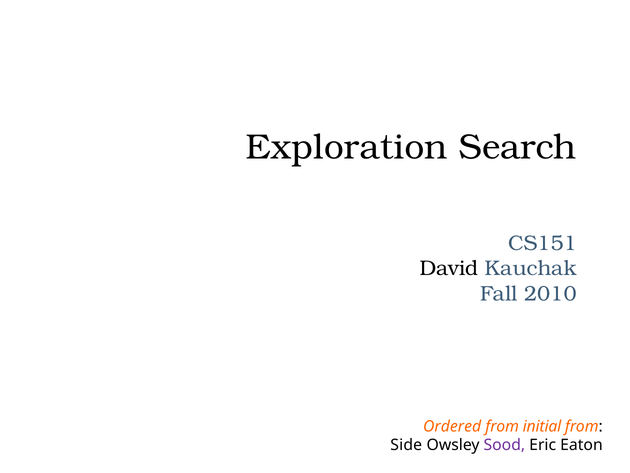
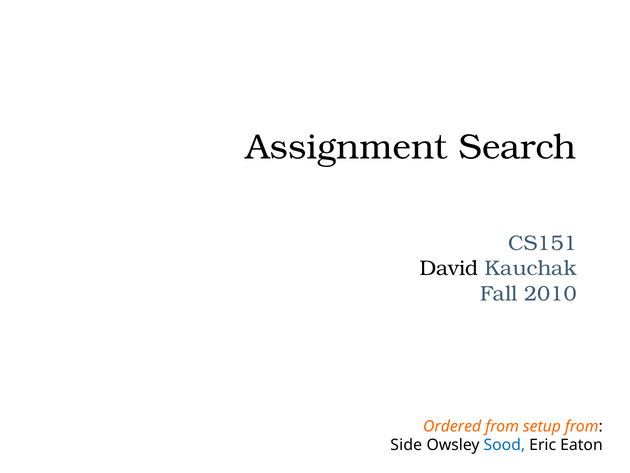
Exploration: Exploration -> Assignment
initial: initial -> setup
Sood colour: purple -> blue
